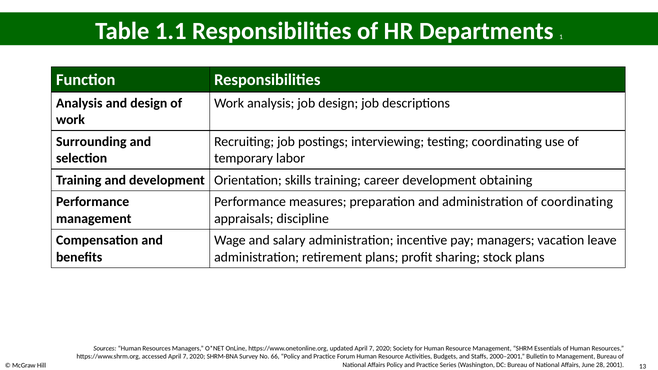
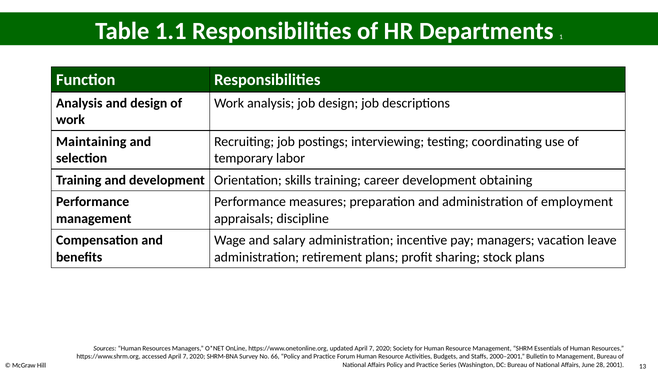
Surrounding: Surrounding -> Maintaining
of coordinating: coordinating -> employment
